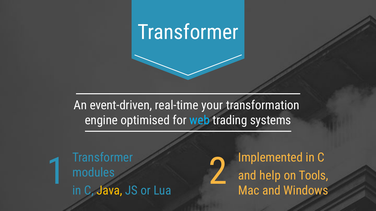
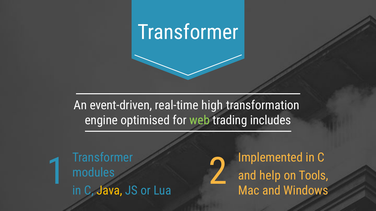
your: your -> high
web colour: light blue -> light green
systems: systems -> includes
